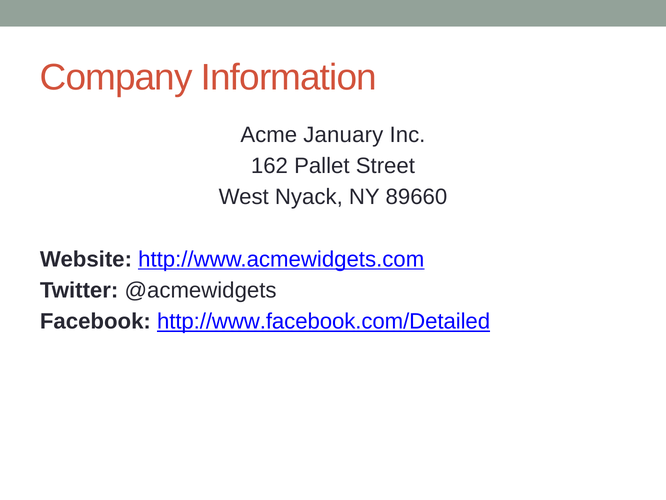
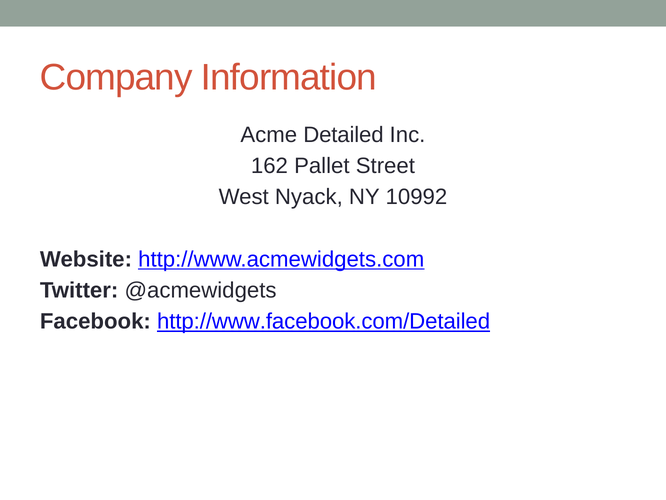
January: January -> Detailed
89660: 89660 -> 10992
